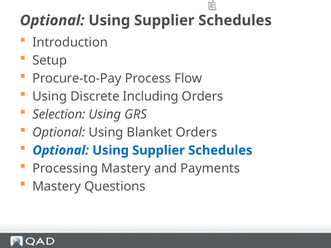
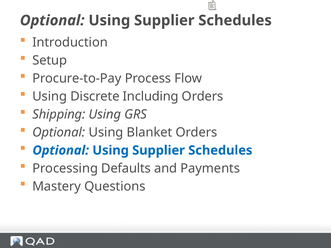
Selection: Selection -> Shipping
Processing Mastery: Mastery -> Defaults
